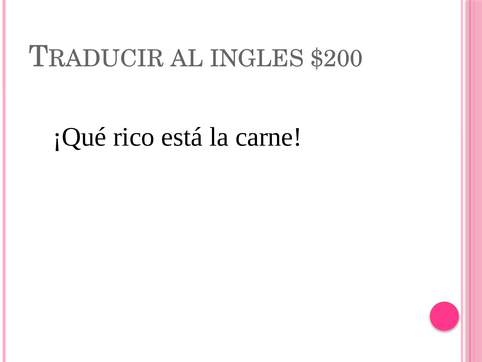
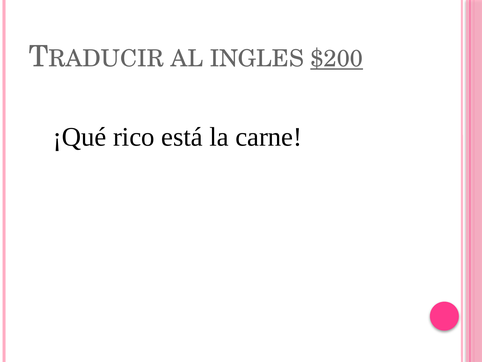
$200 underline: none -> present
